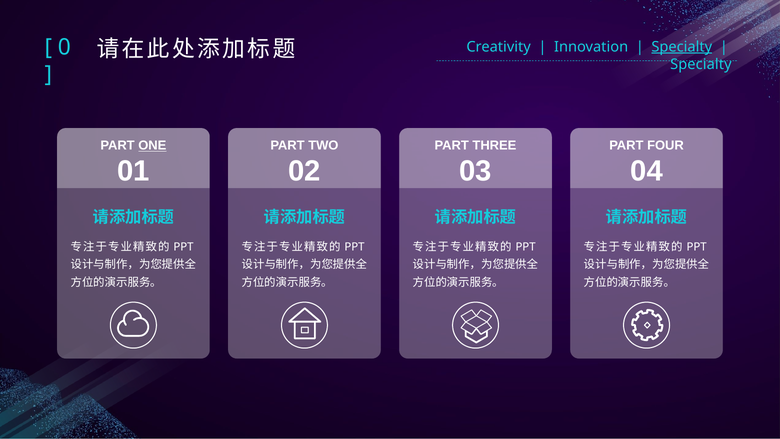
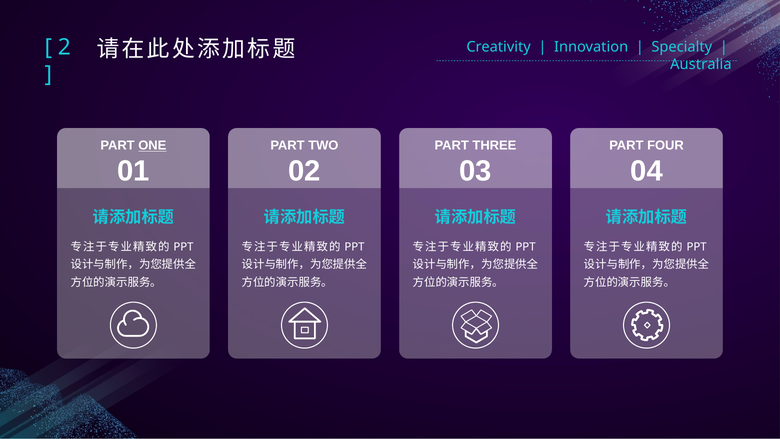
Specialty at (682, 47) underline: present -> none
0: 0 -> 2
Specialty at (701, 64): Specialty -> Australia
